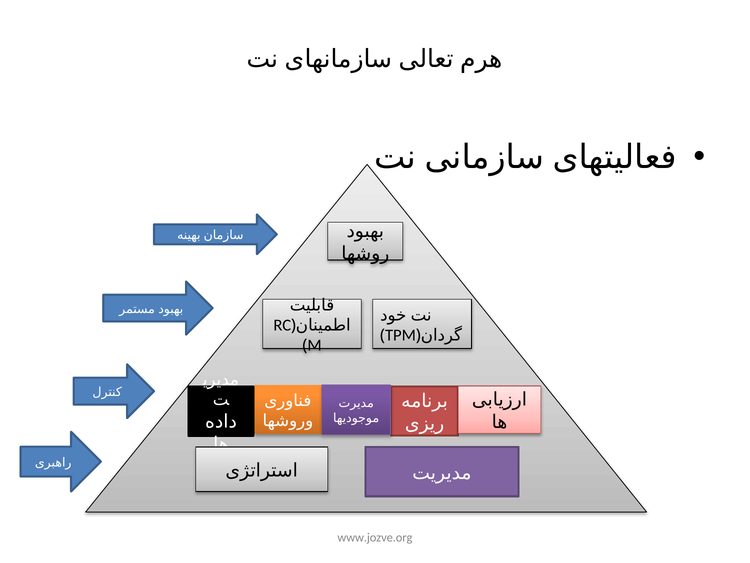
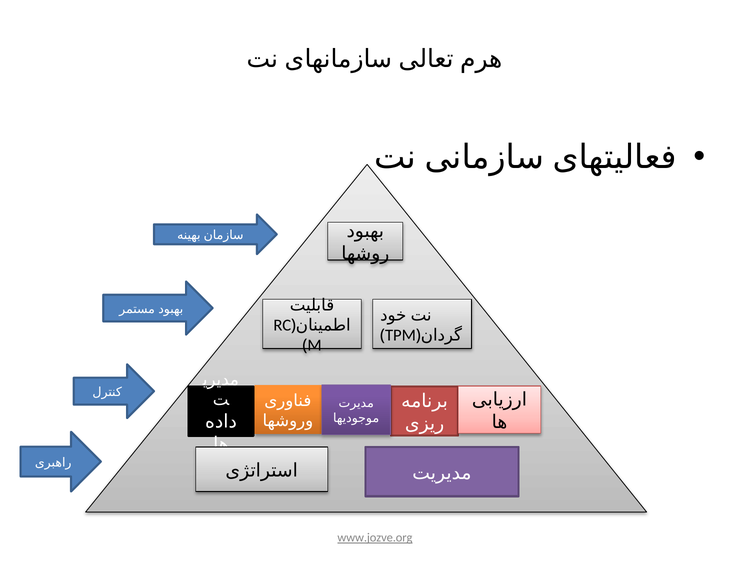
www.jozve.org underline: none -> present
